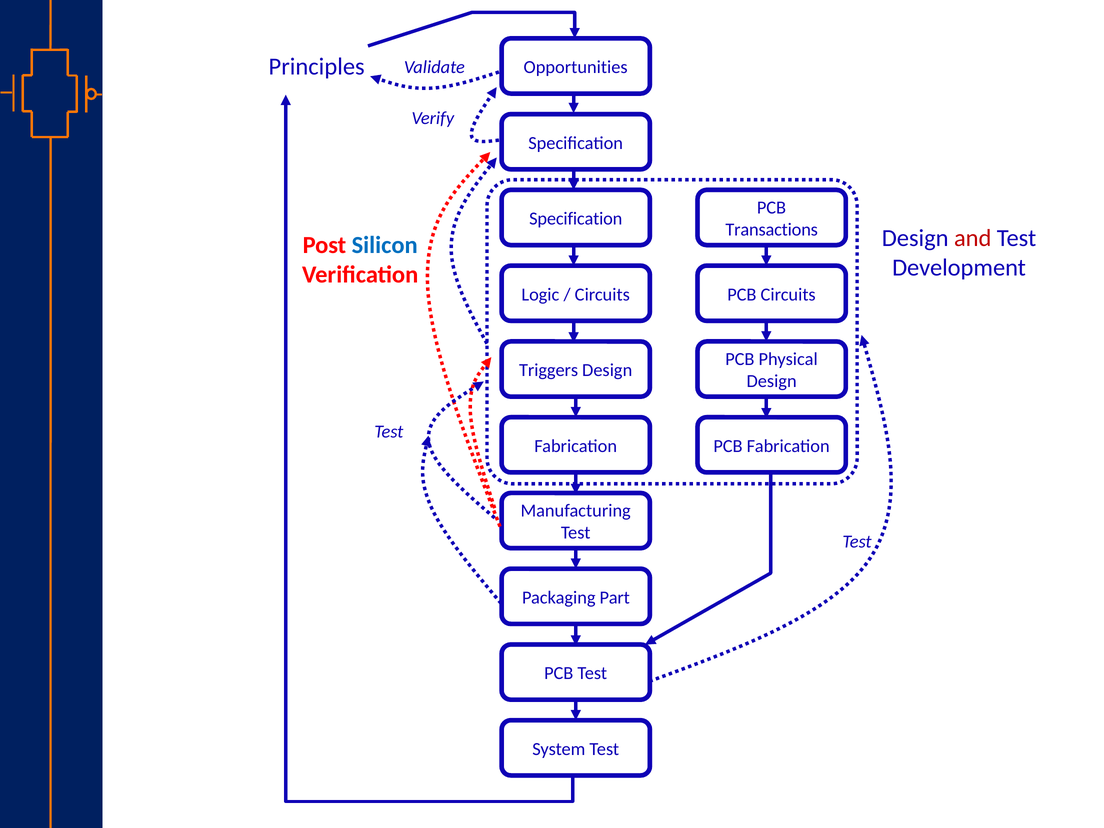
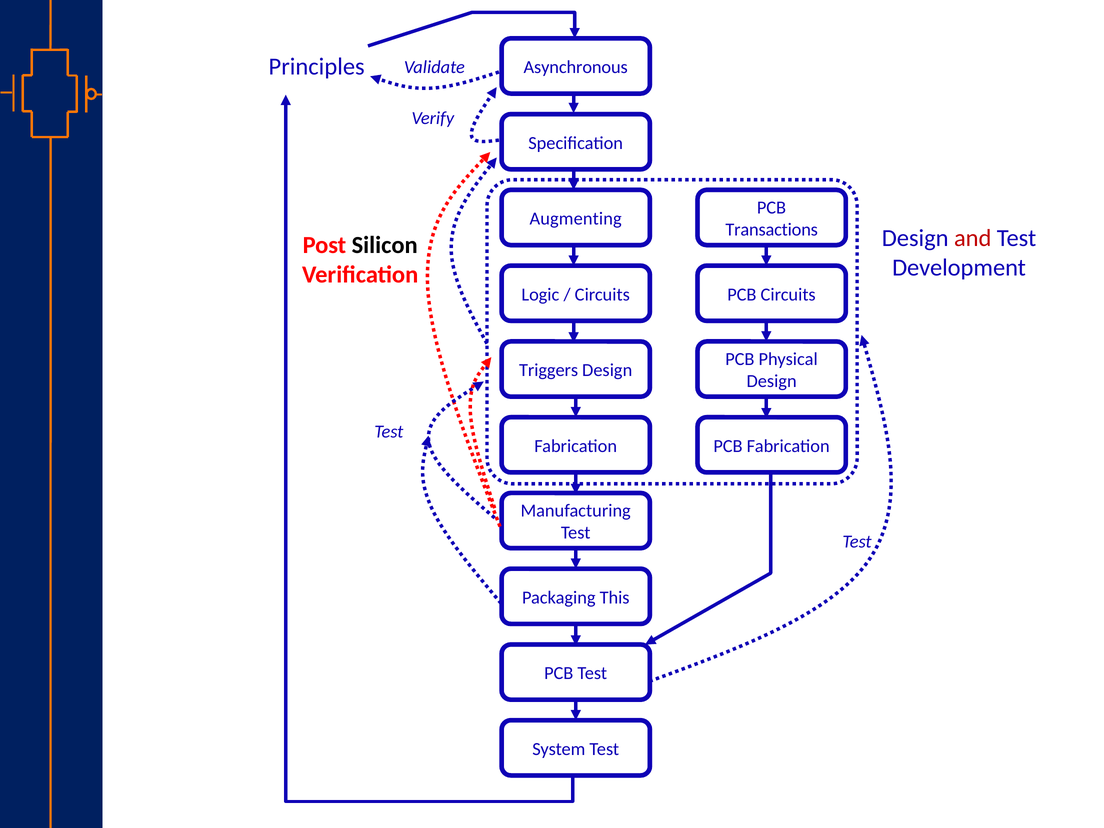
Opportunities: Opportunities -> Asynchronous
Specification at (576, 219): Specification -> Augmenting
Silicon colour: blue -> black
Part: Part -> This
